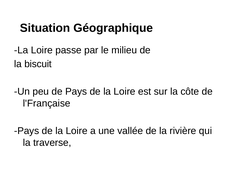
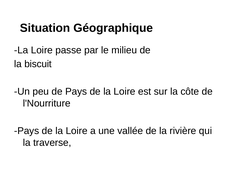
l'Française: l'Française -> l'Nourriture
